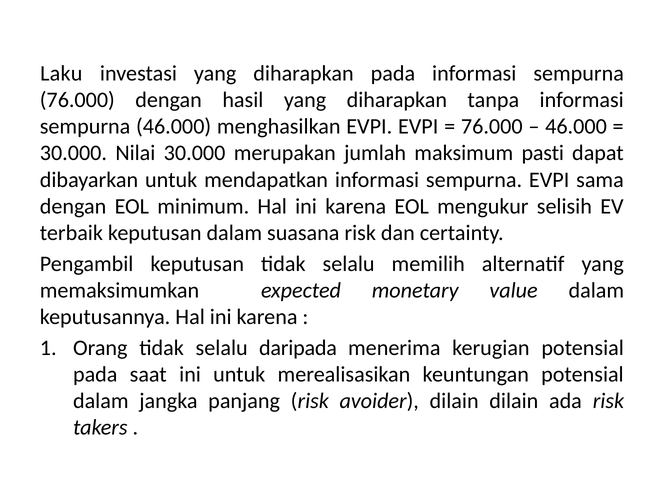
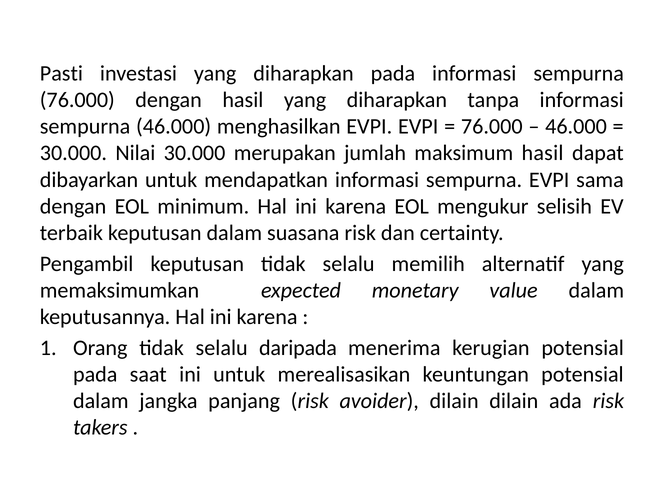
Laku: Laku -> Pasti
maksimum pasti: pasti -> hasil
